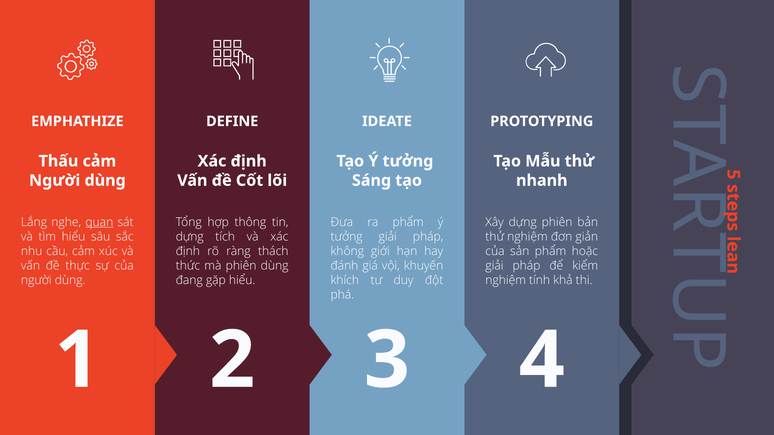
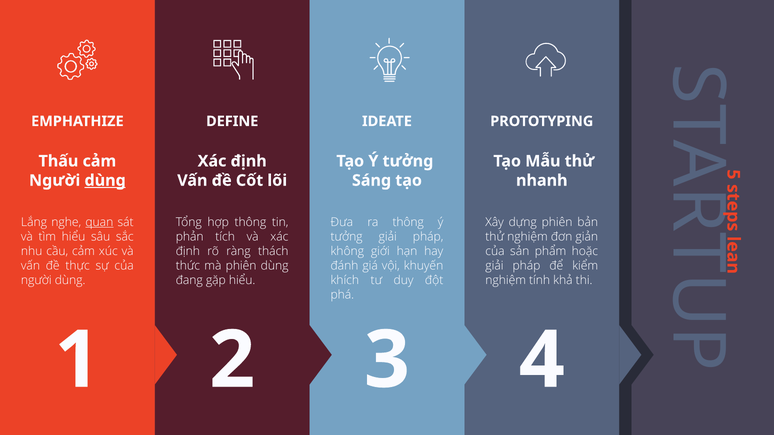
dùng at (105, 181) underline: none -> present
ra phẩm: phẩm -> thông
dựng at (190, 237): dựng -> phản
